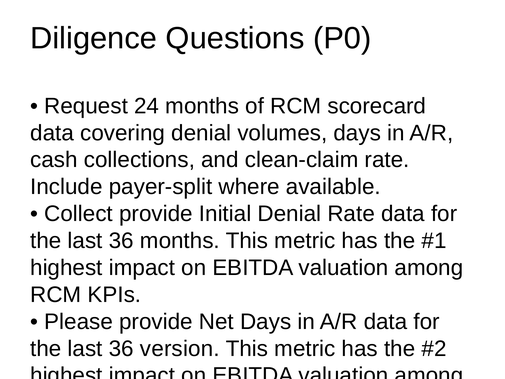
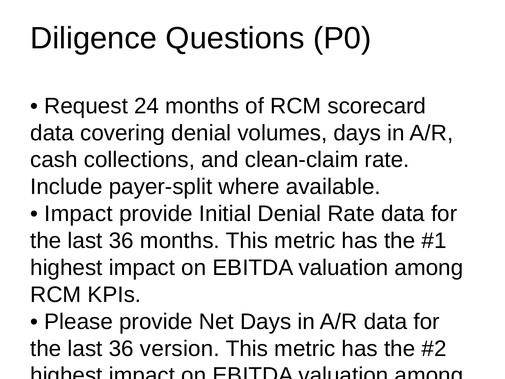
Collect at (79, 214): Collect -> Impact
